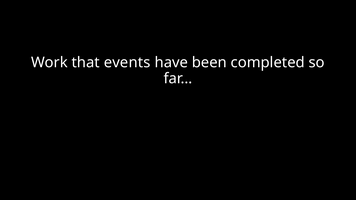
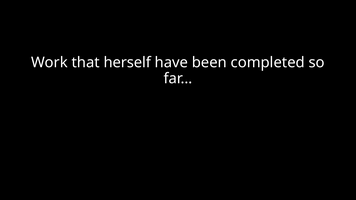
events: events -> herself
